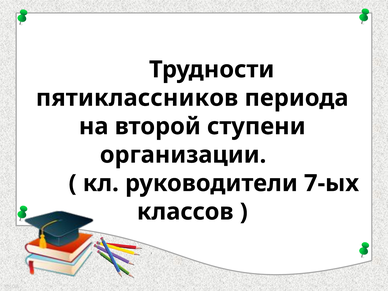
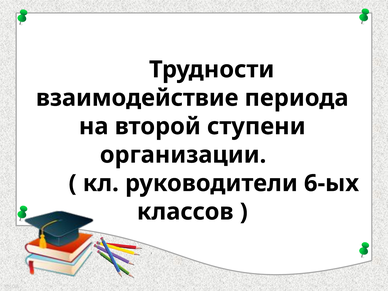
пятиклассников: пятиклассников -> взаимодействие
7-ых: 7-ых -> 6-ых
